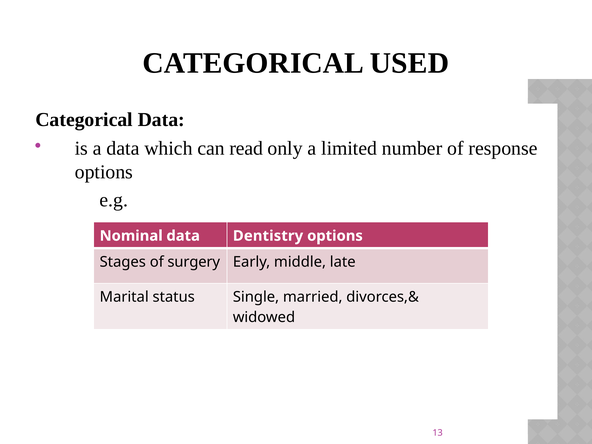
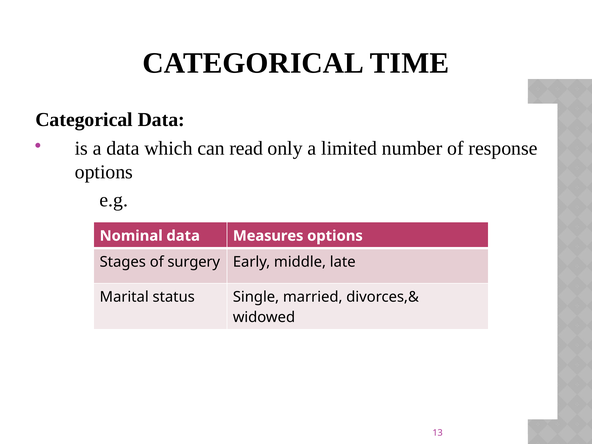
USED: USED -> TIME
Dentistry: Dentistry -> Measures
